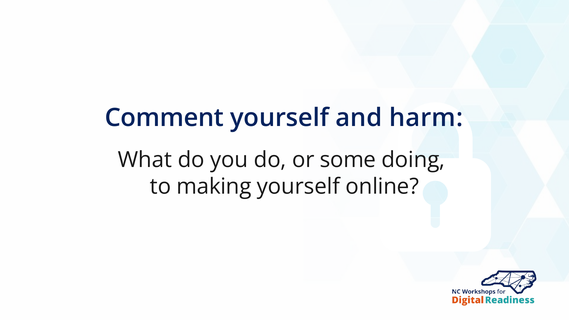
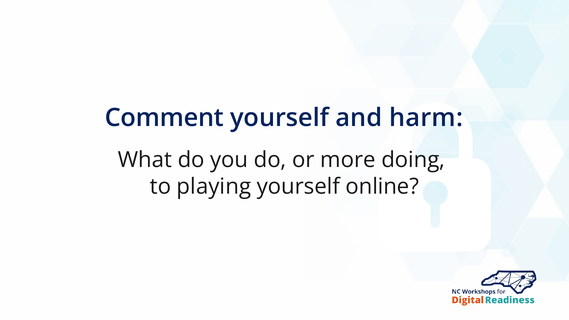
some: some -> more
making: making -> playing
